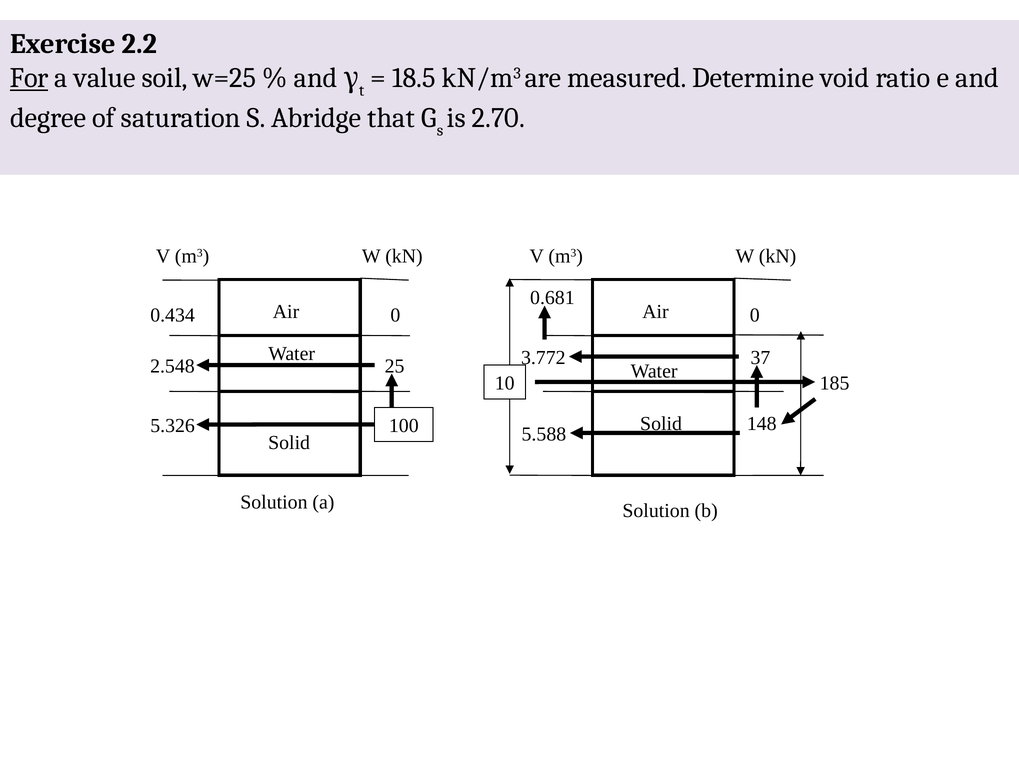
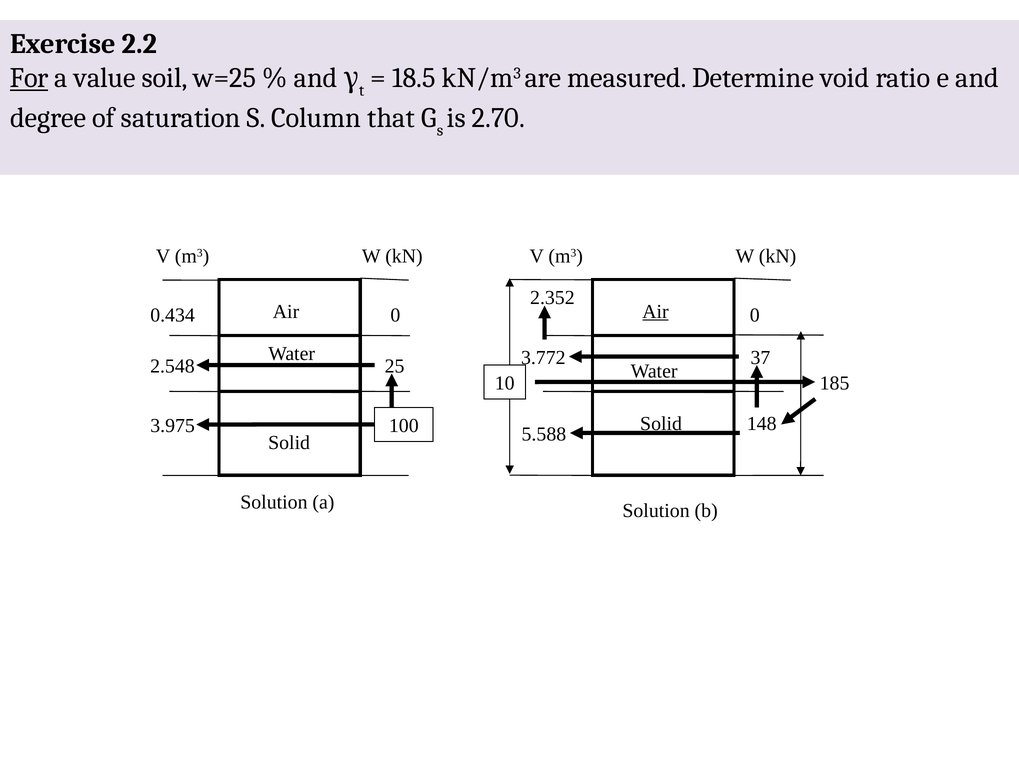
Abridge: Abridge -> Column
0.681: 0.681 -> 2.352
Air at (656, 312) underline: none -> present
5.326: 5.326 -> 3.975
